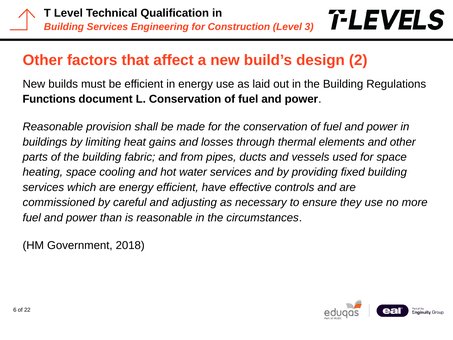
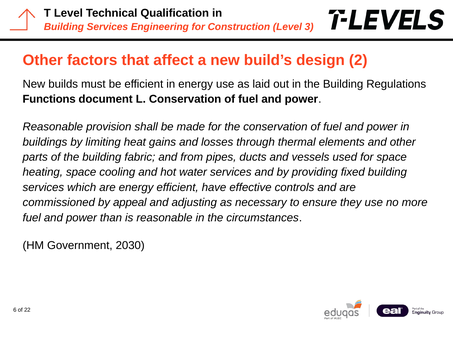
careful: careful -> appeal
2018: 2018 -> 2030
